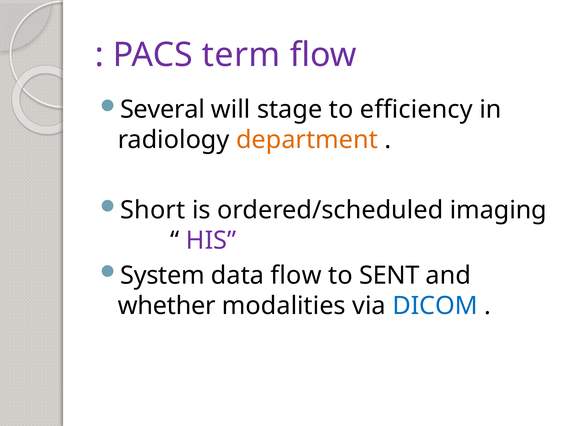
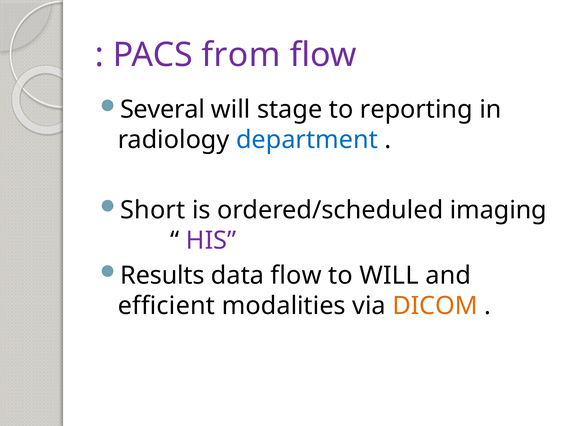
term: term -> from
efficiency: efficiency -> reporting
department colour: orange -> blue
System: System -> Results
to SENT: SENT -> WILL
whether: whether -> efficient
DICOM colour: blue -> orange
